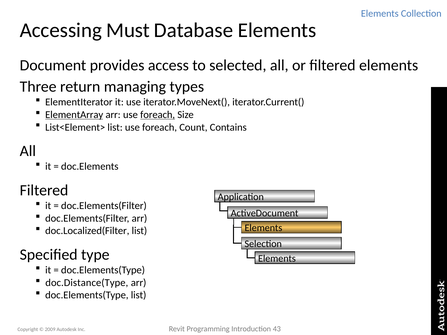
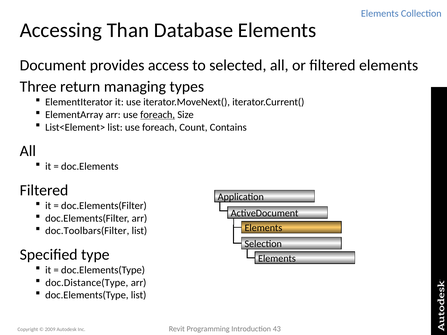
Must: Must -> Than
ElementArray underline: present -> none
doc.Localized(Filter: doc.Localized(Filter -> doc.Toolbars(Filter
